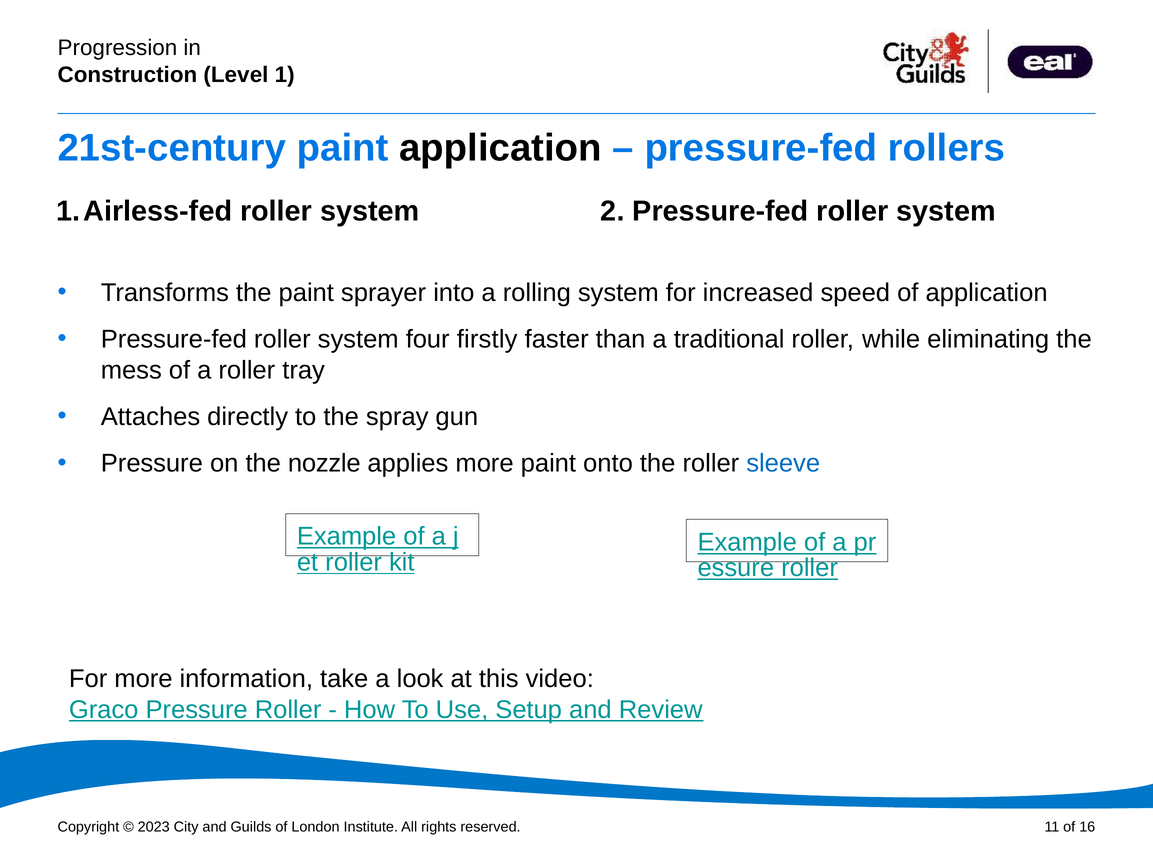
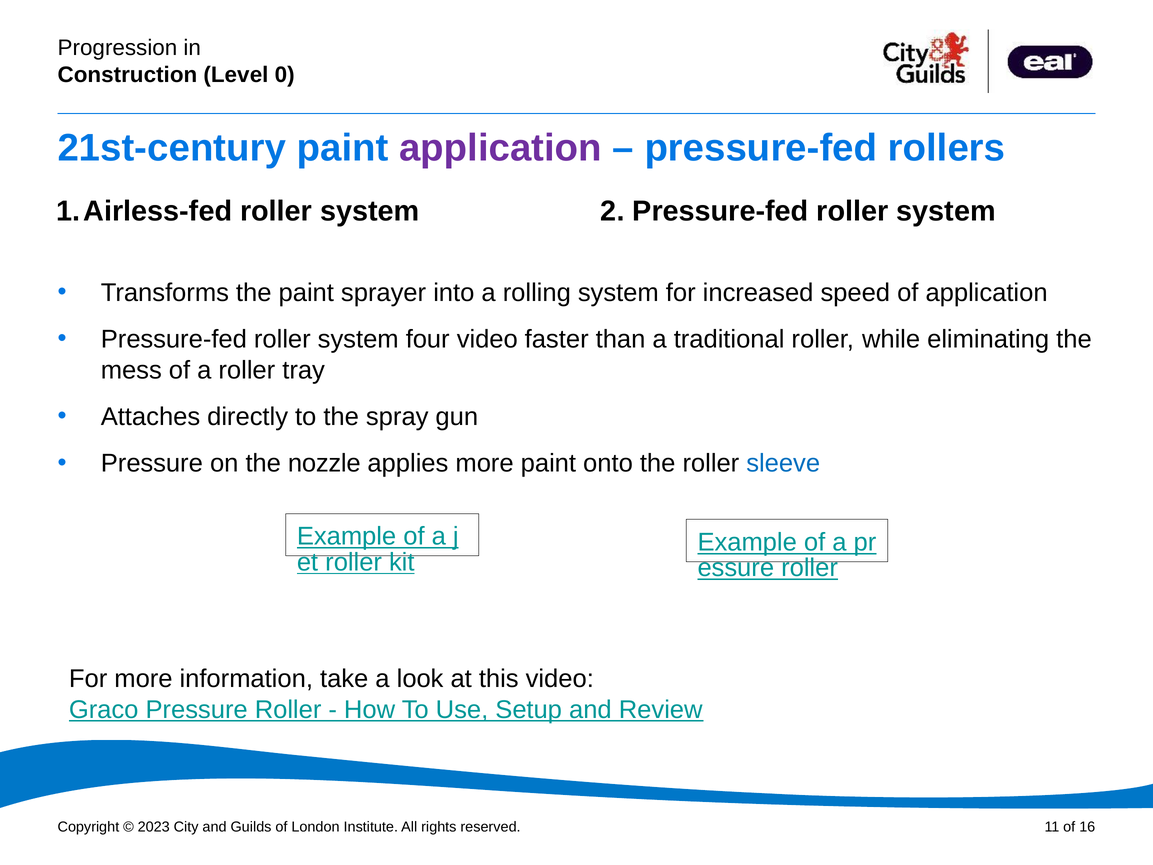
1: 1 -> 0
application at (500, 148) colour: black -> purple
four firstly: firstly -> video
